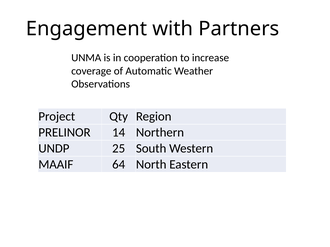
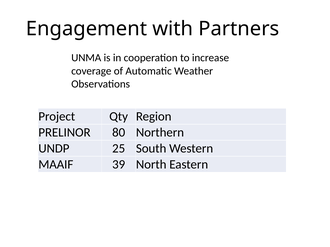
14: 14 -> 80
64: 64 -> 39
